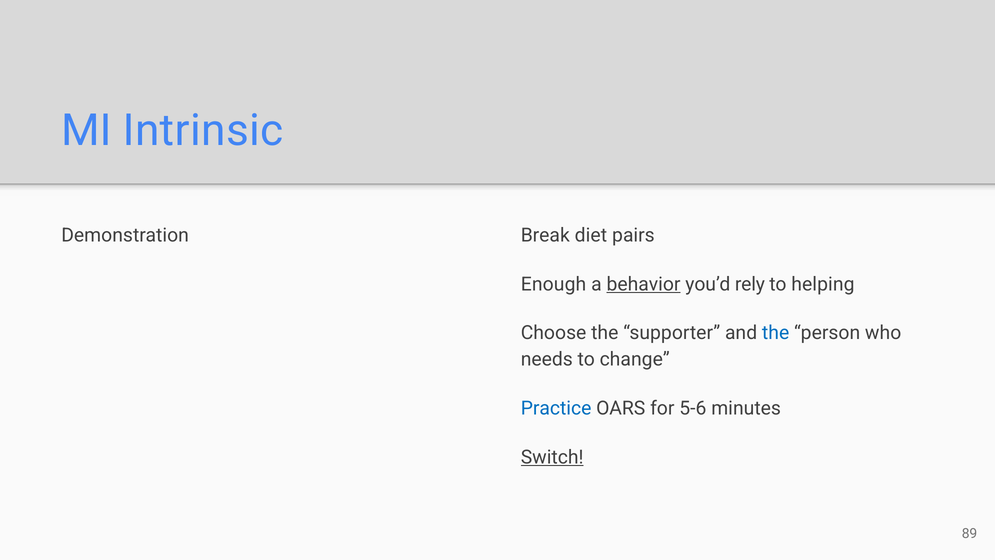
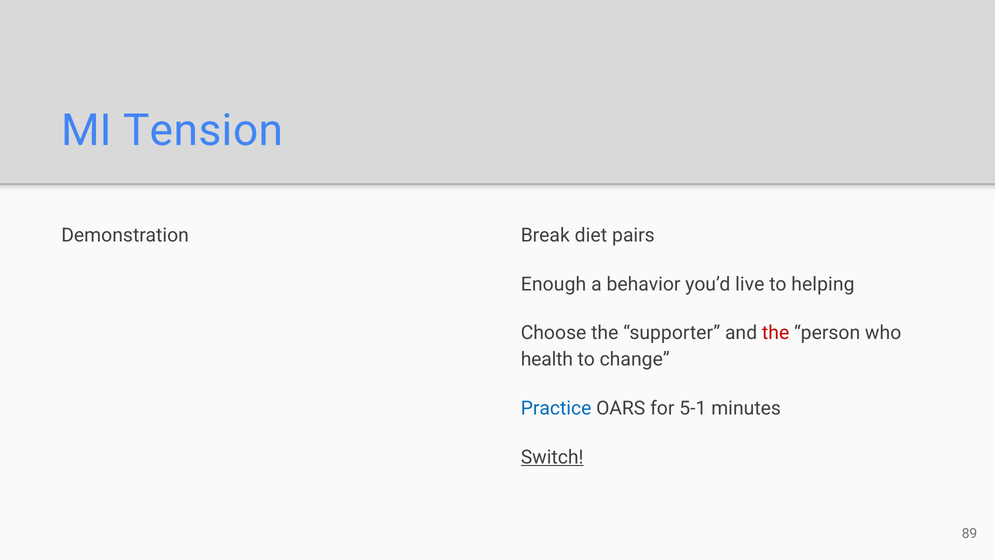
Intrinsic: Intrinsic -> Tension
behavior underline: present -> none
rely: rely -> live
the at (776, 333) colour: blue -> red
needs: needs -> health
5-6: 5-6 -> 5-1
